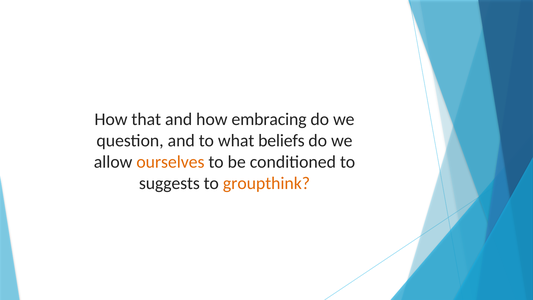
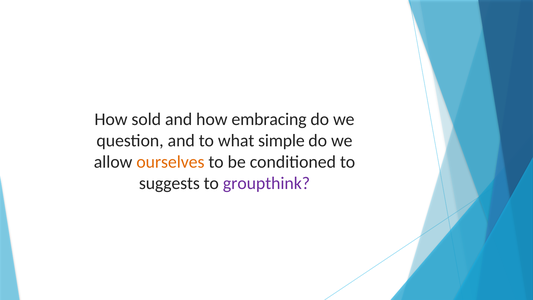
that: that -> sold
beliefs: beliefs -> simple
groupthink colour: orange -> purple
